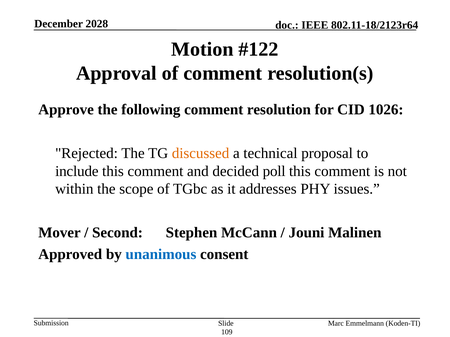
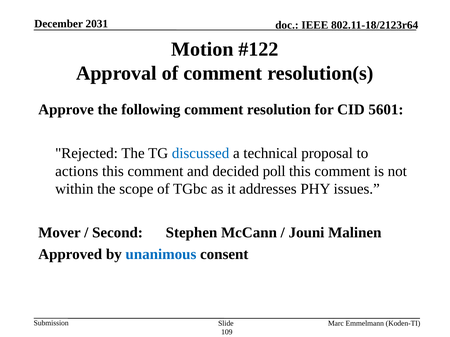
2028: 2028 -> 2031
1026: 1026 -> 5601
discussed colour: orange -> blue
include: include -> actions
